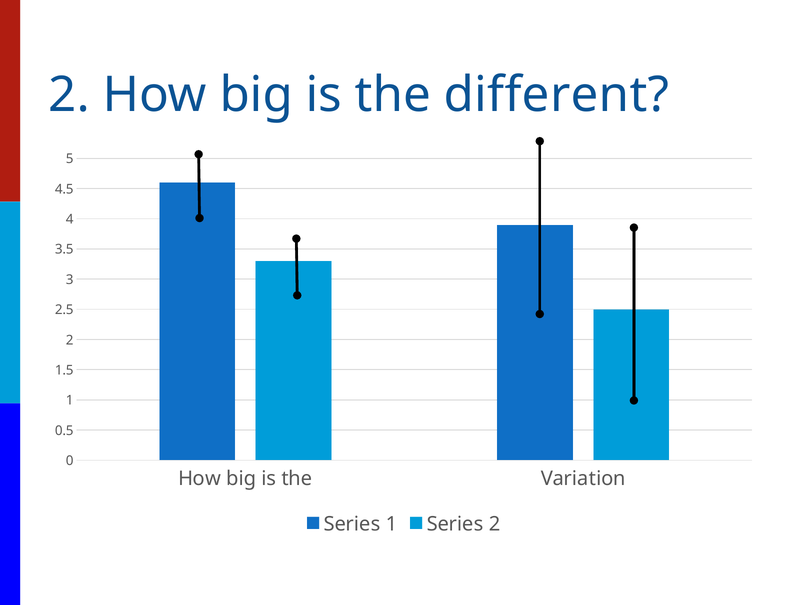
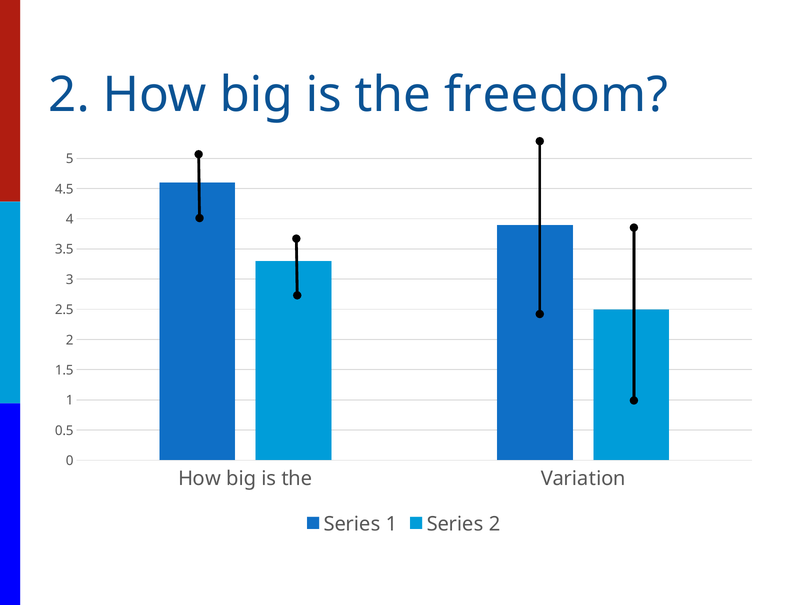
different: different -> freedom
